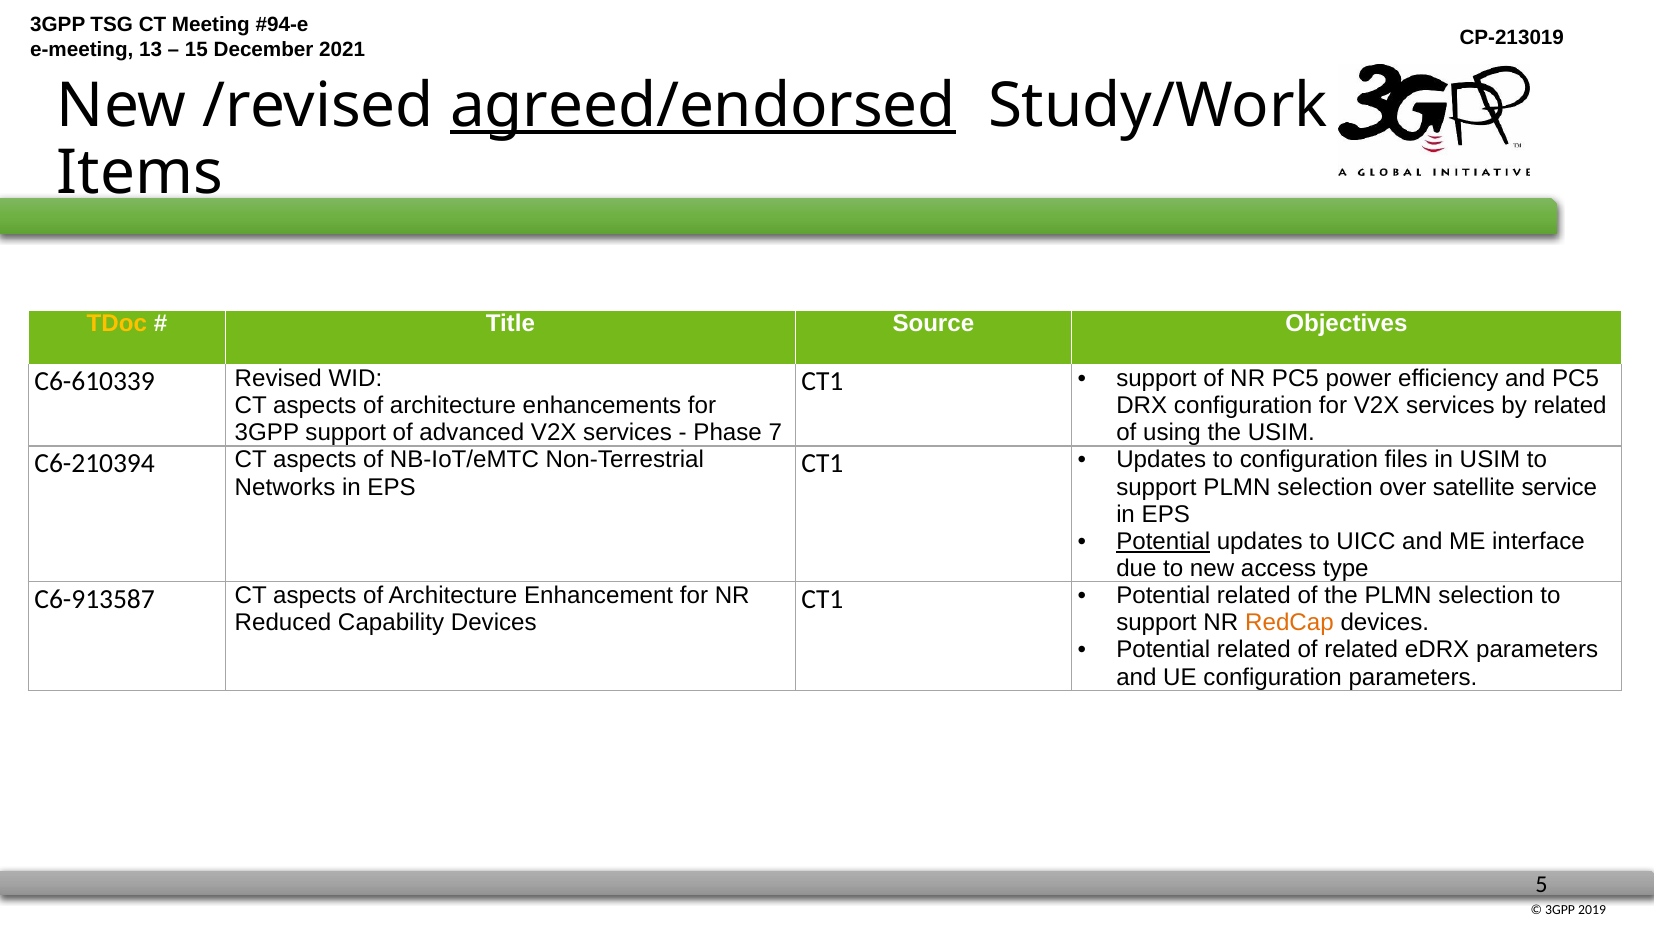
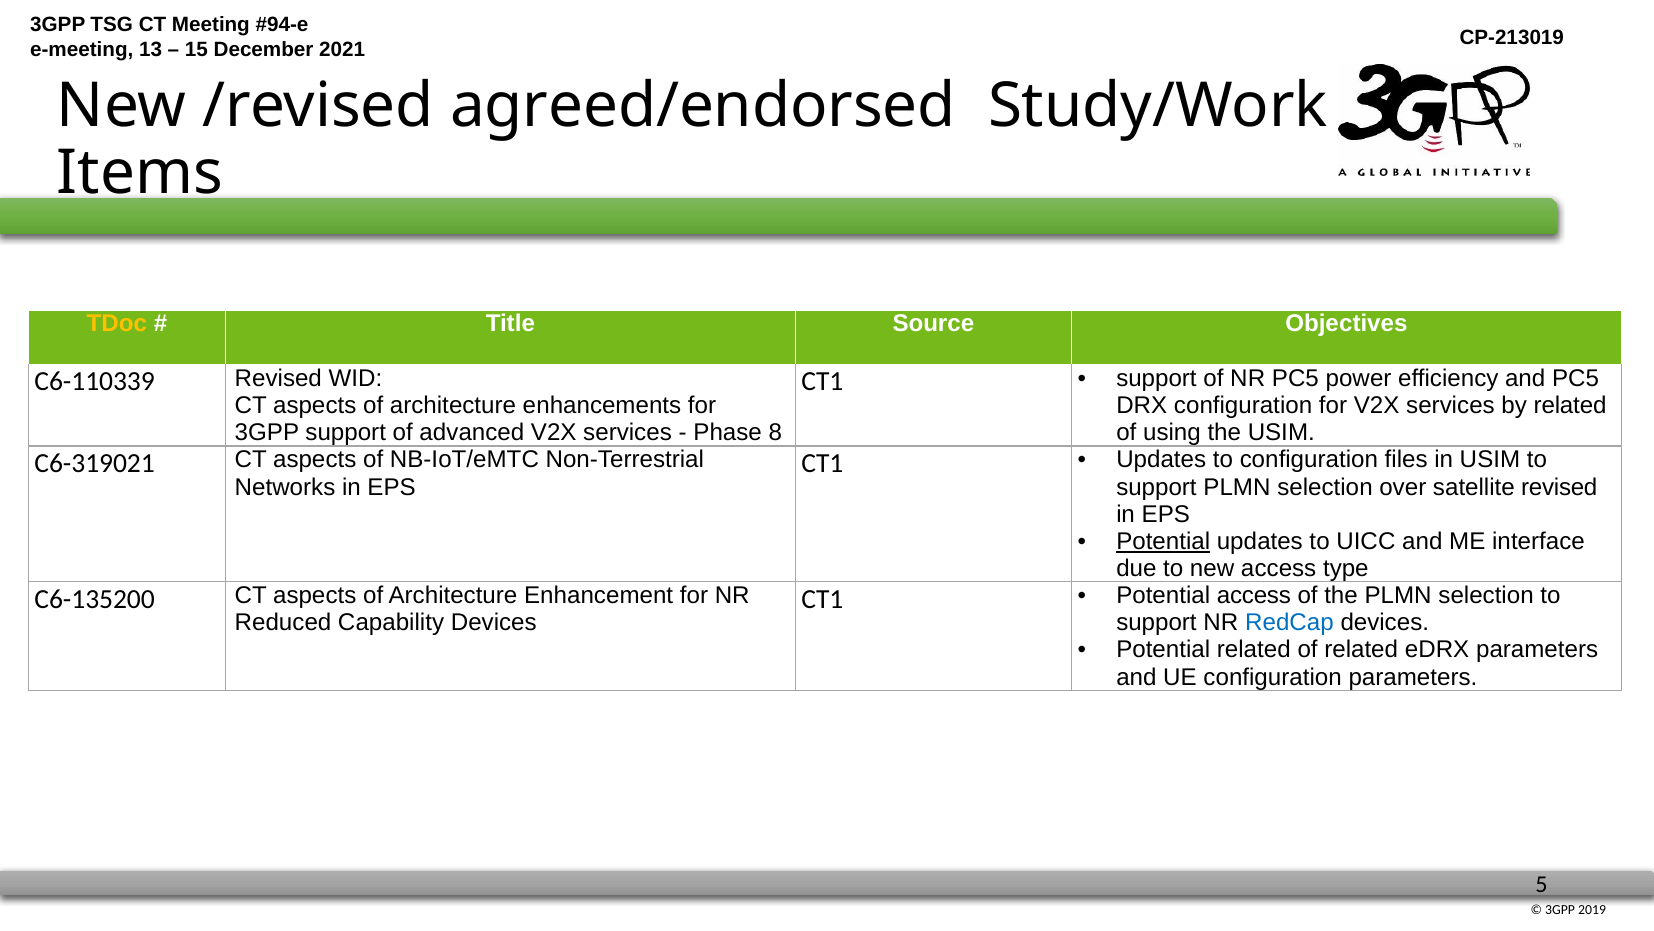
agreed/endorsed underline: present -> none
C6-610339: C6-610339 -> C6-110339
7: 7 -> 8
C6-210394: C6-210394 -> C6-319021
satellite service: service -> revised
C6-913587: C6-913587 -> C6-135200
related at (1254, 595): related -> access
RedCap colour: orange -> blue
